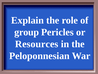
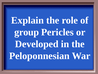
Resources: Resources -> Developed
